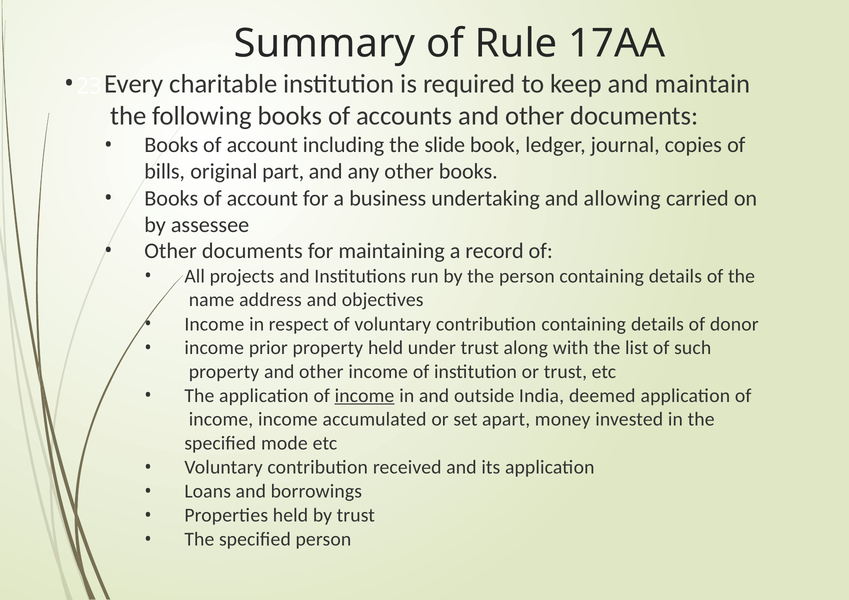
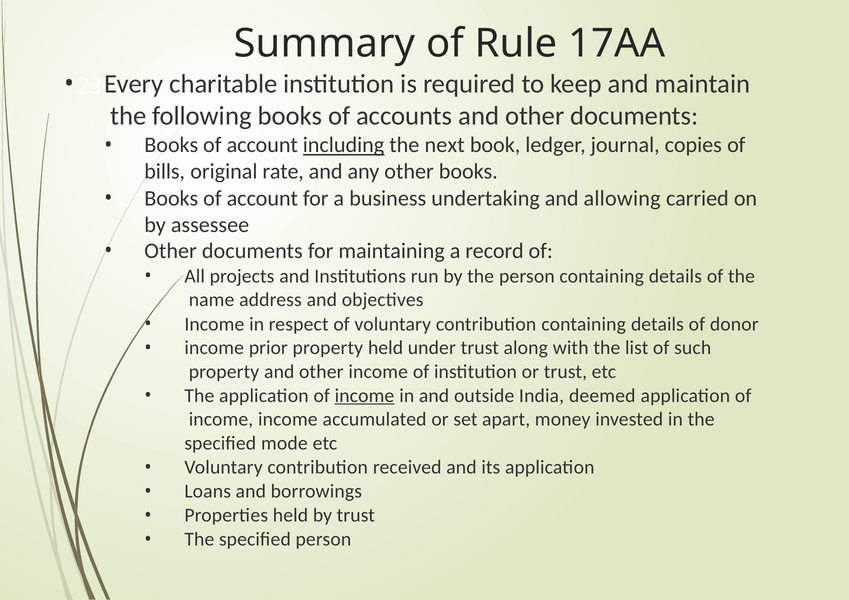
including underline: none -> present
slide: slide -> next
part: part -> rate
